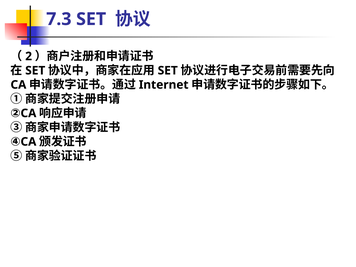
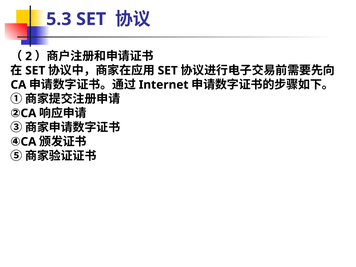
7.3: 7.3 -> 5.3
